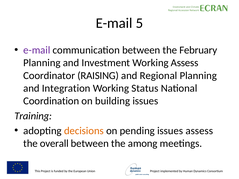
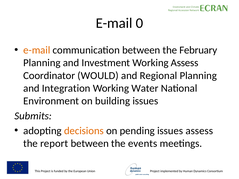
5: 5 -> 0
e-mail at (37, 50) colour: purple -> orange
RAISING: RAISING -> WOULD
Status: Status -> Water
Coordination: Coordination -> Environment
Training: Training -> Submits
overall: overall -> report
among: among -> events
